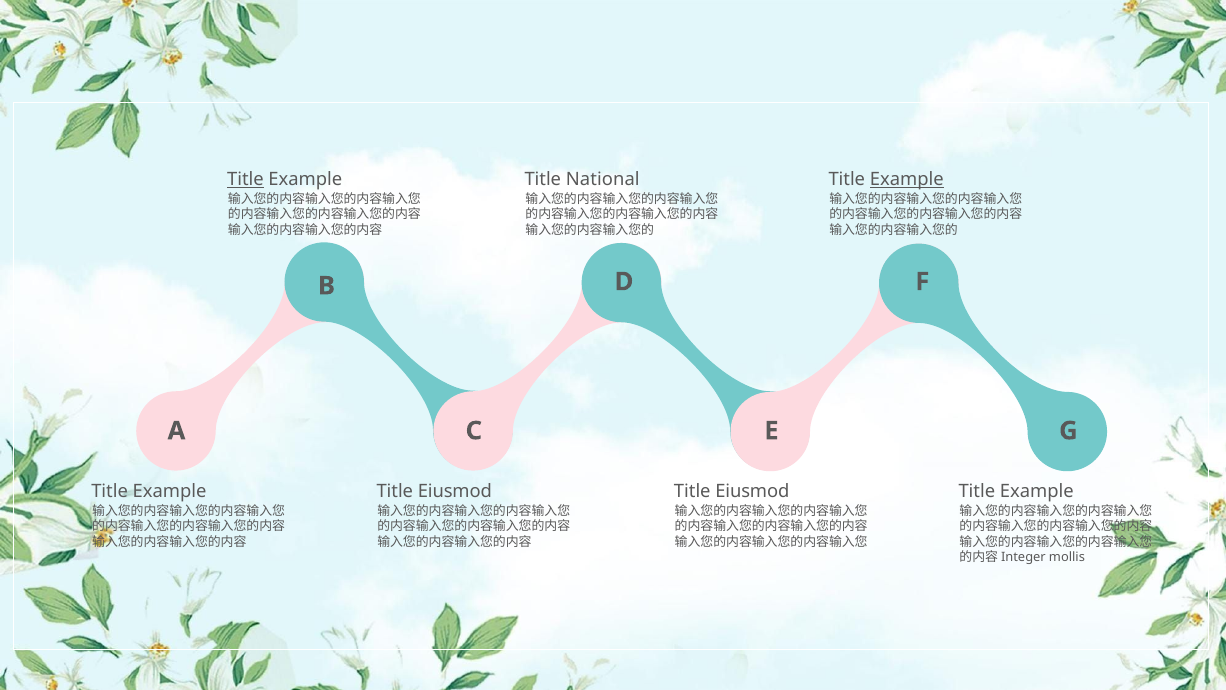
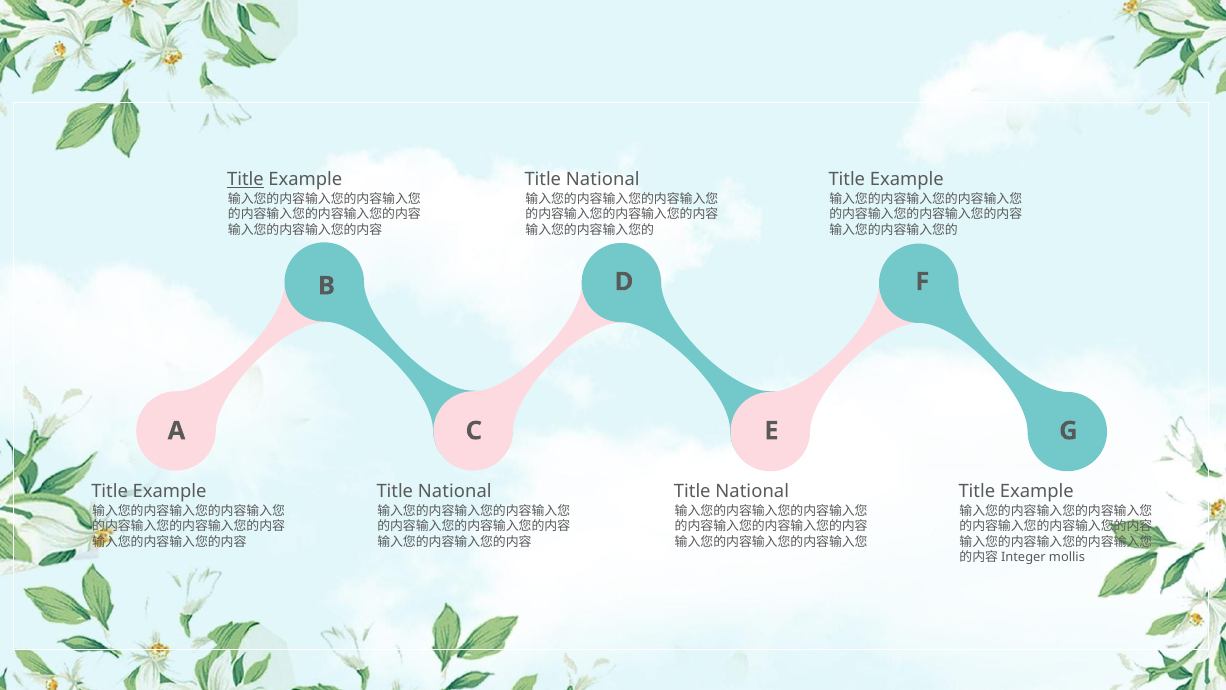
Example at (907, 180) underline: present -> none
Eiusmod at (455, 491): Eiusmod -> National
Eiusmod at (752, 491): Eiusmod -> National
